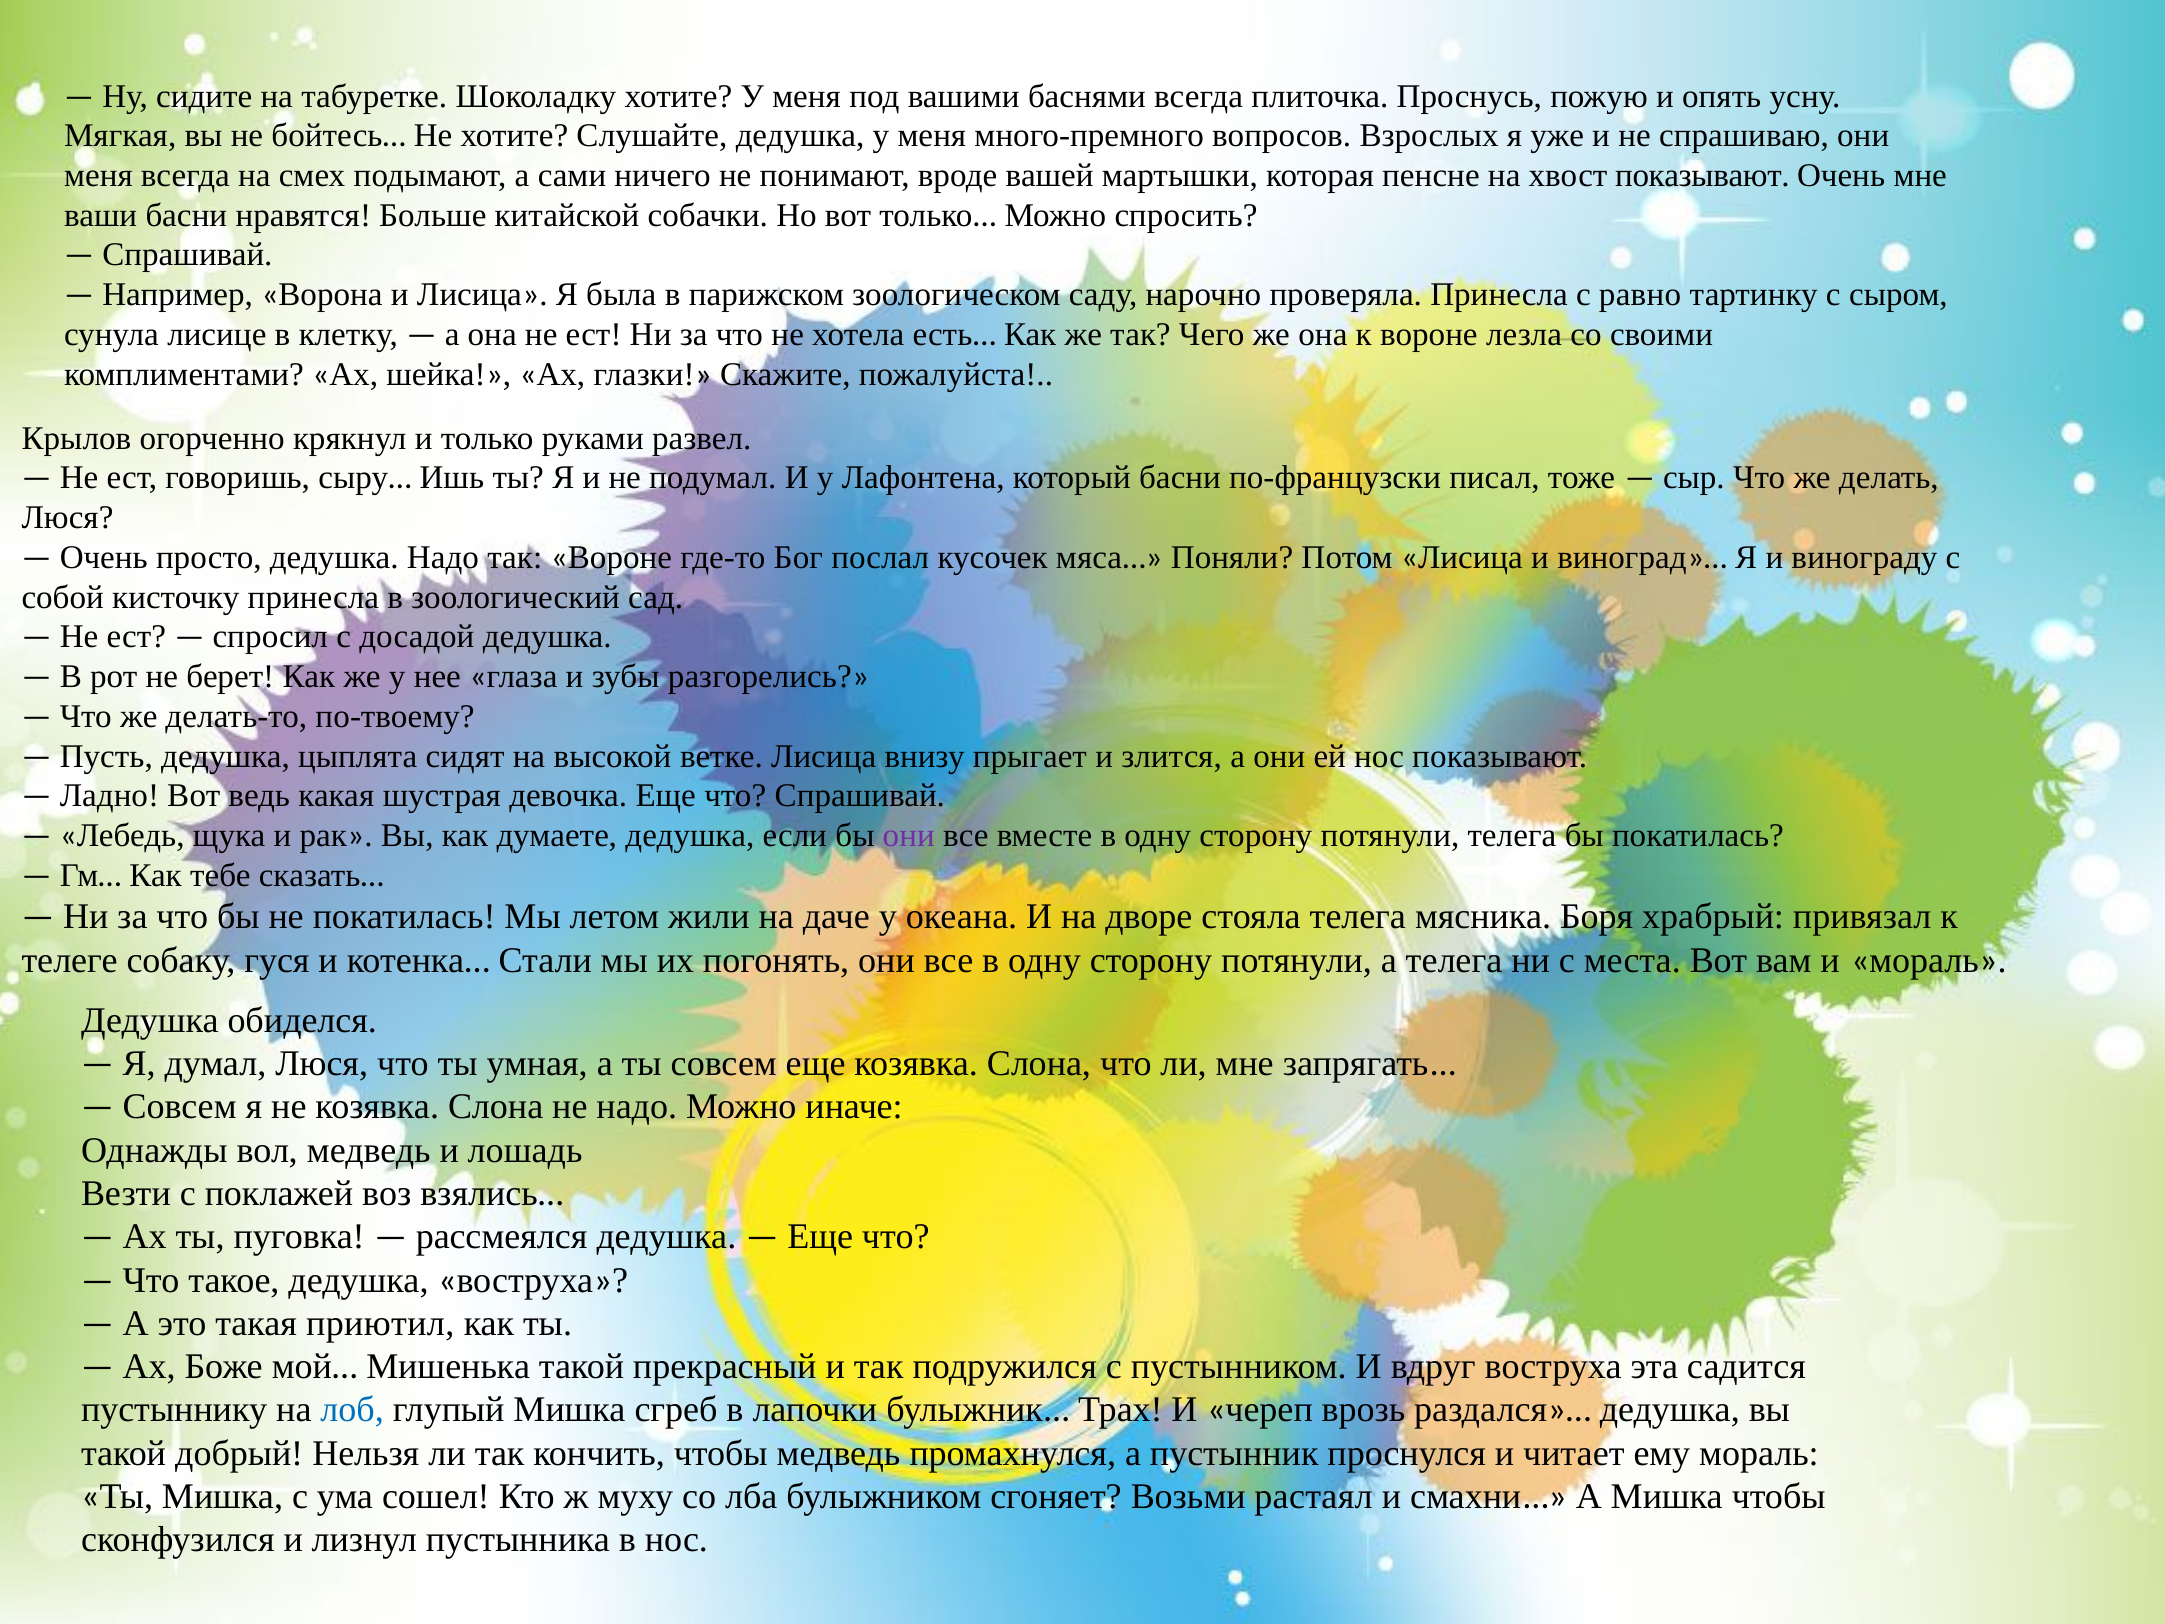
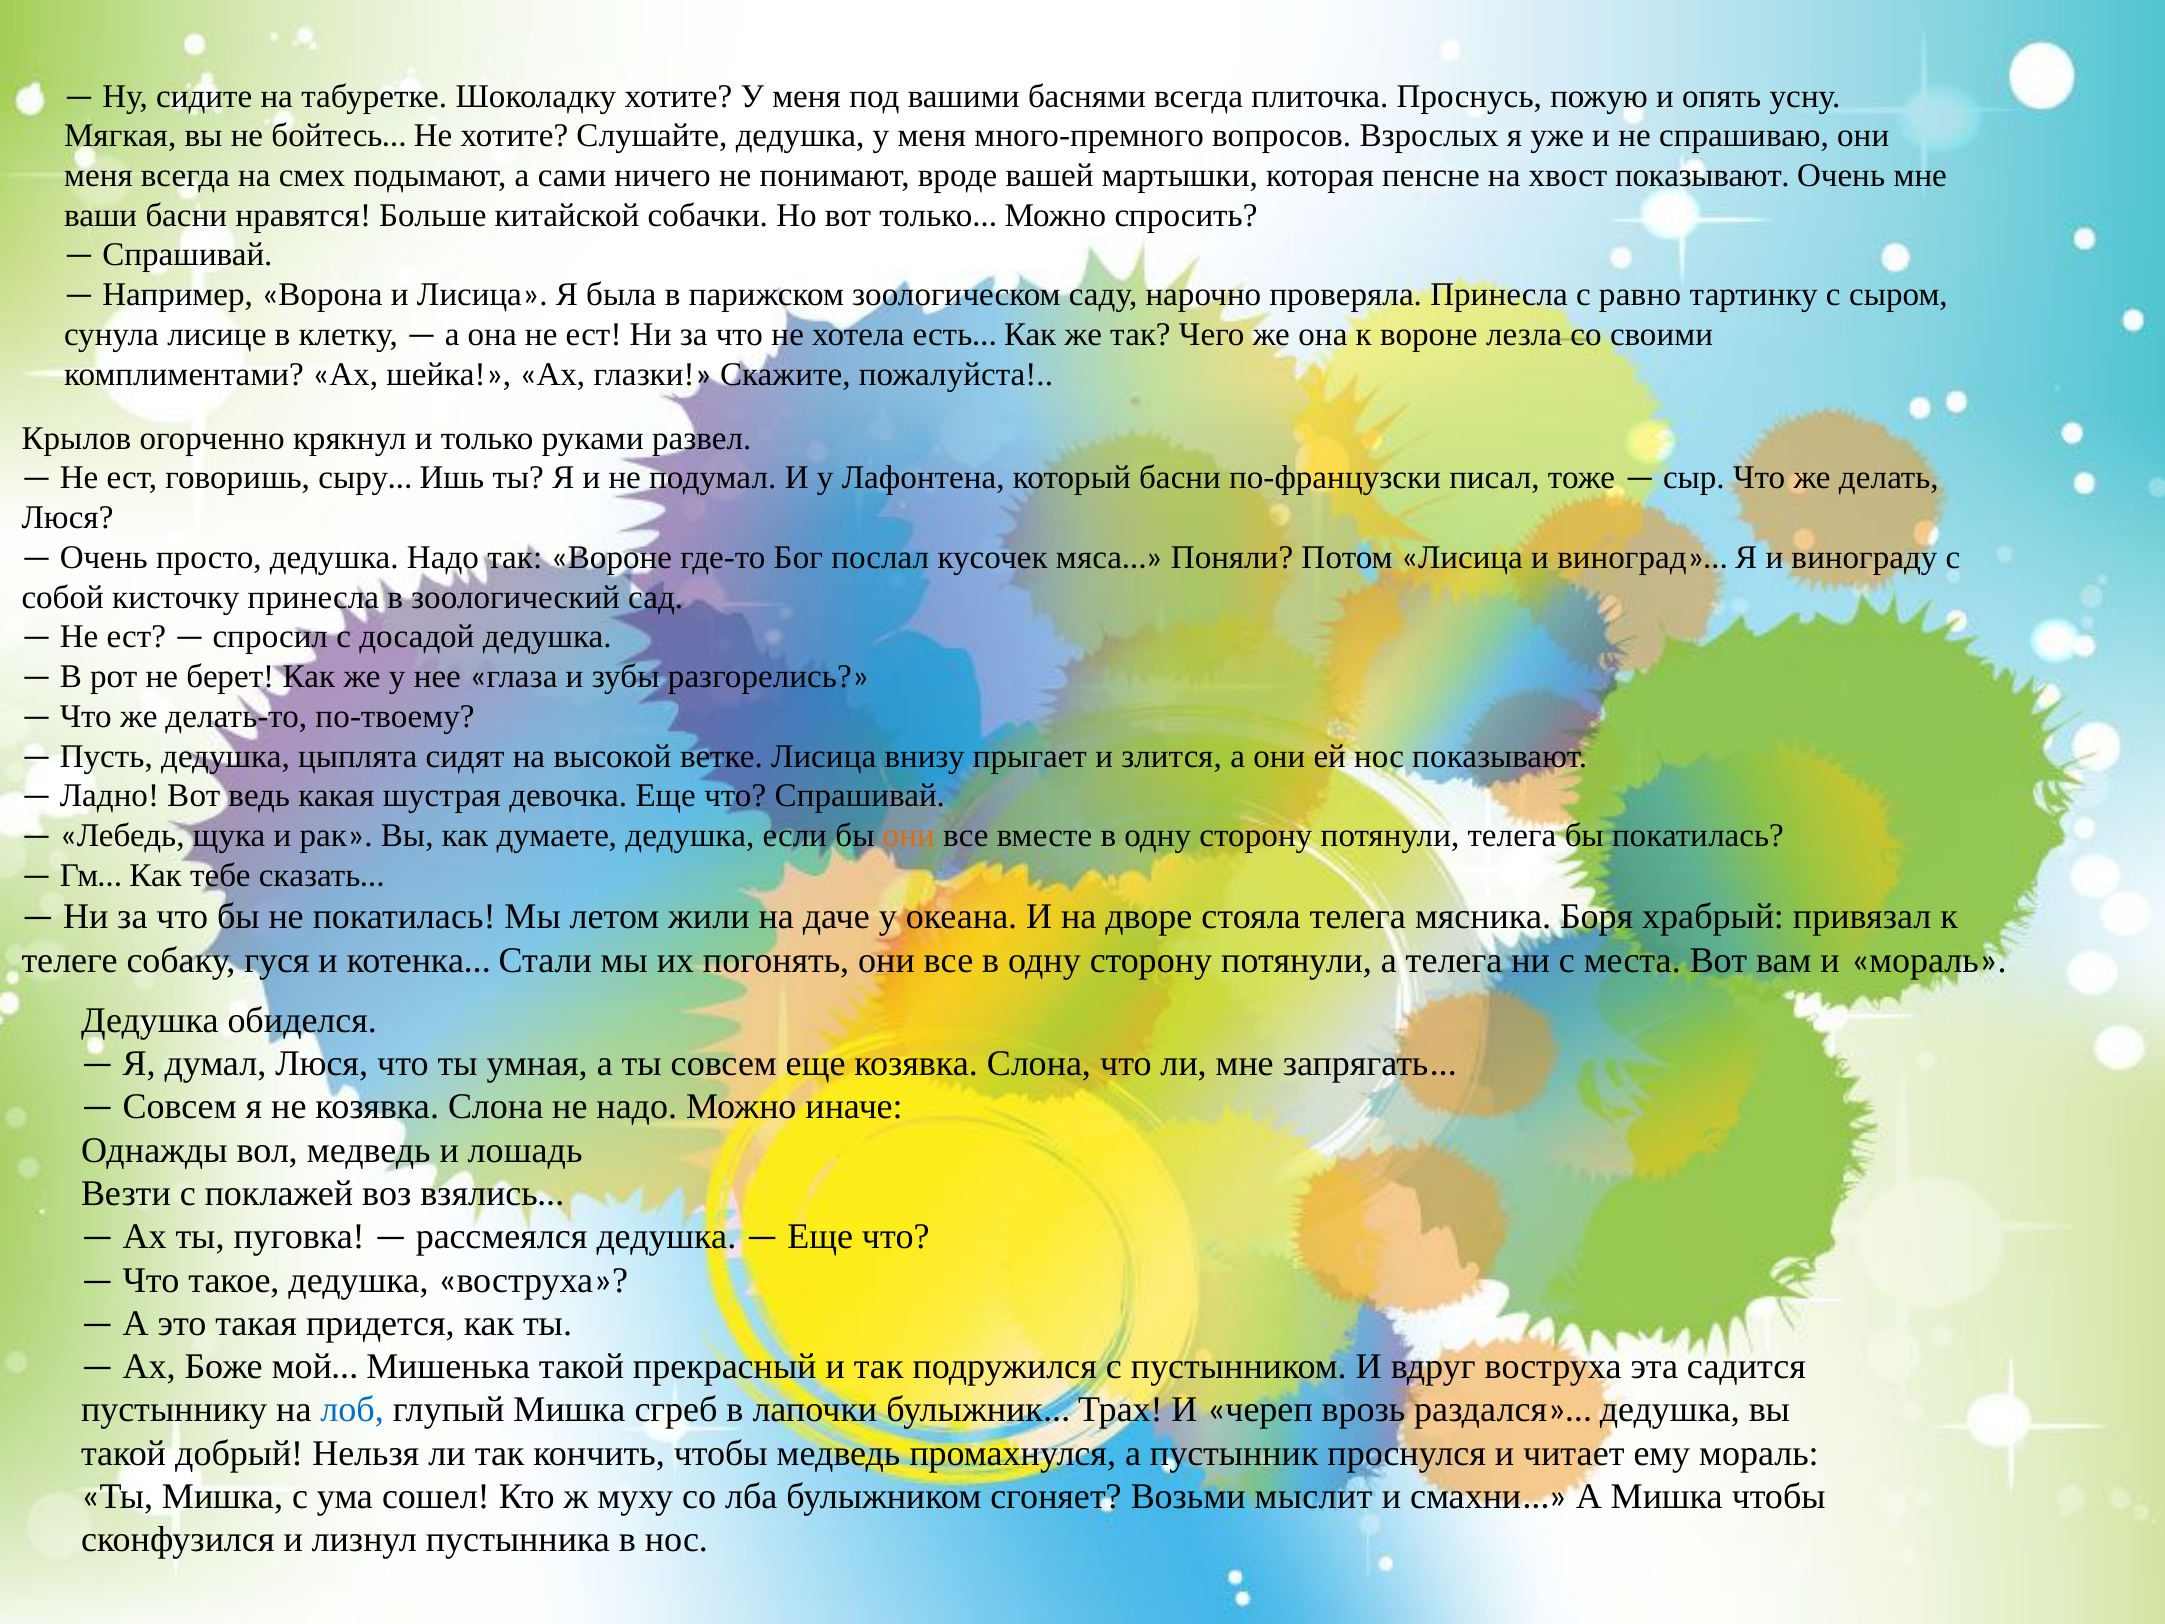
они at (909, 835) colour: purple -> orange
приютил: приютил -> придется
растаял: растаял -> мыслит
